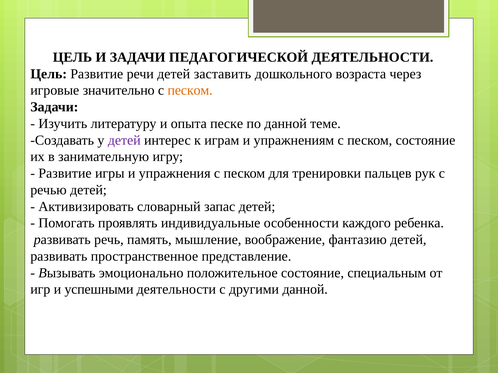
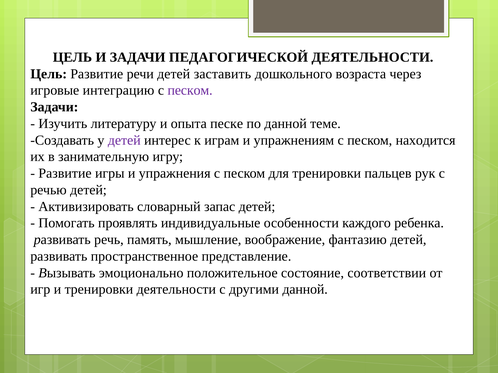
значительно: значительно -> интеграцию
песком at (190, 90) colour: orange -> purple
песком состояние: состояние -> находится
специальным: специальным -> соответствии
и успешными: успешными -> тренировки
